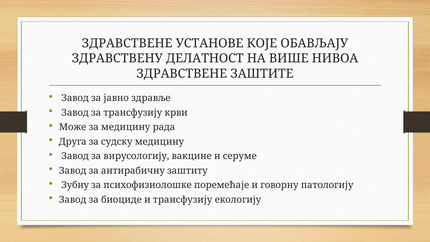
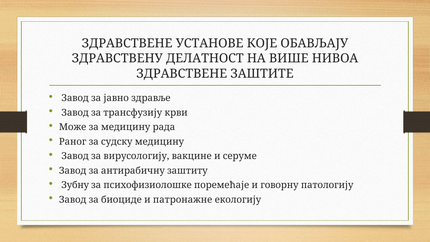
Друга: Друга -> Раног
и трансфузију: трансфузију -> патронажне
